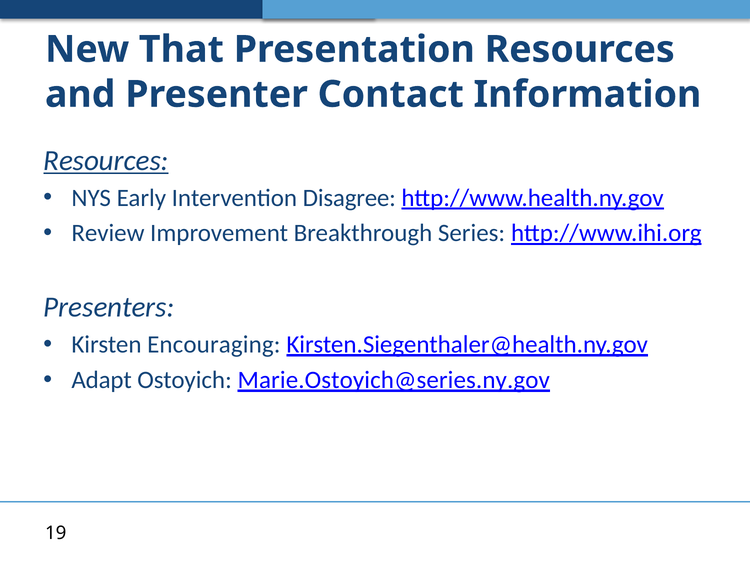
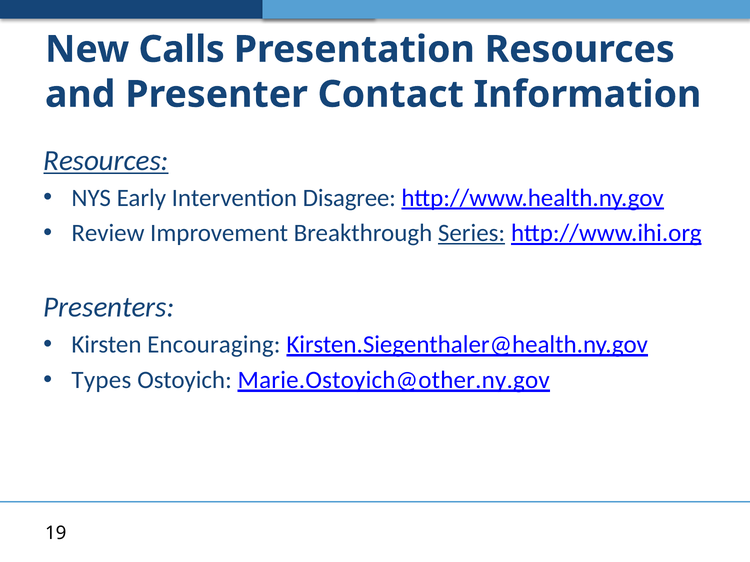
That: That -> Calls
Series underline: none -> present
Adapt: Adapt -> Types
Marie.Ostoyich@series.ny.gov: Marie.Ostoyich@series.ny.gov -> Marie.Ostoyich@other.ny.gov
